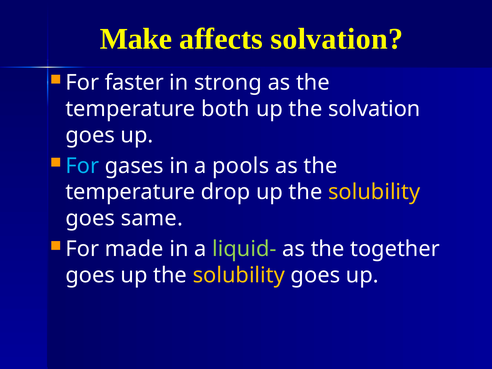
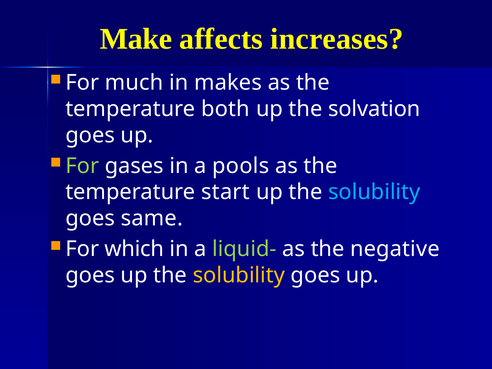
affects solvation: solvation -> increases
faster: faster -> much
strong: strong -> makes
For at (82, 166) colour: light blue -> light green
drop: drop -> start
solubility at (374, 192) colour: yellow -> light blue
made: made -> which
together: together -> negative
